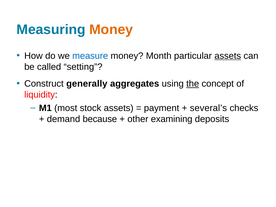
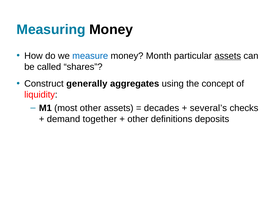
Money at (111, 30) colour: orange -> black
setting: setting -> shares
the underline: present -> none
most stock: stock -> other
payment: payment -> decades
because: because -> together
examining: examining -> definitions
